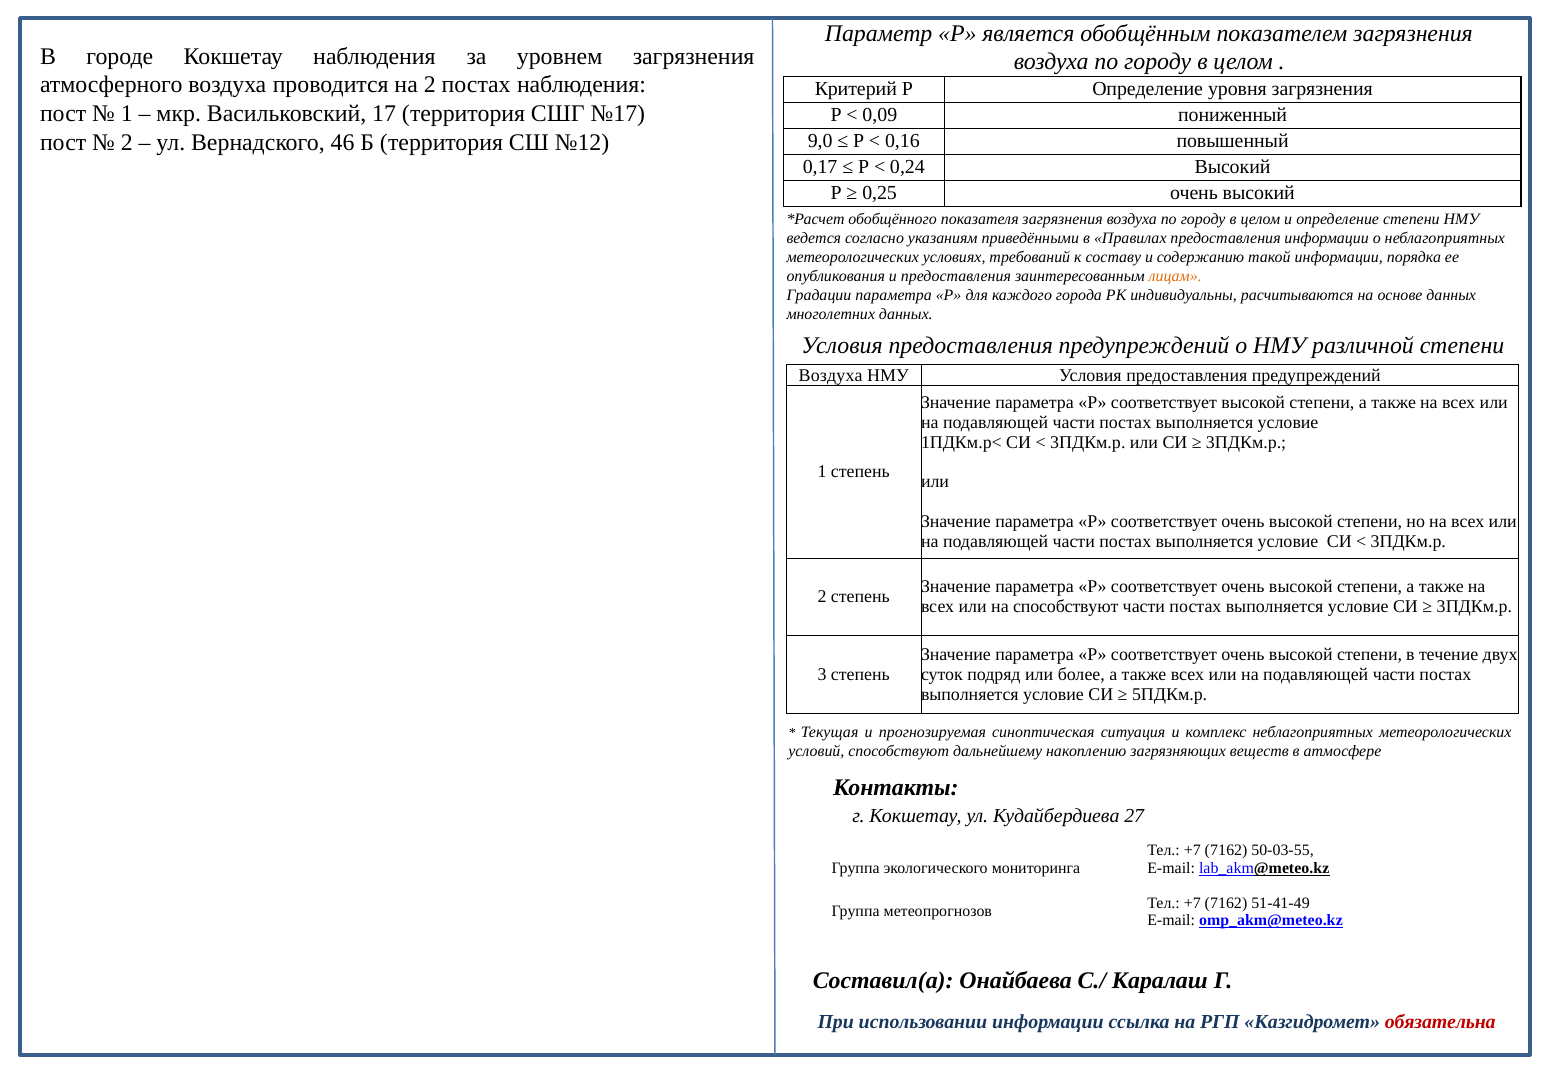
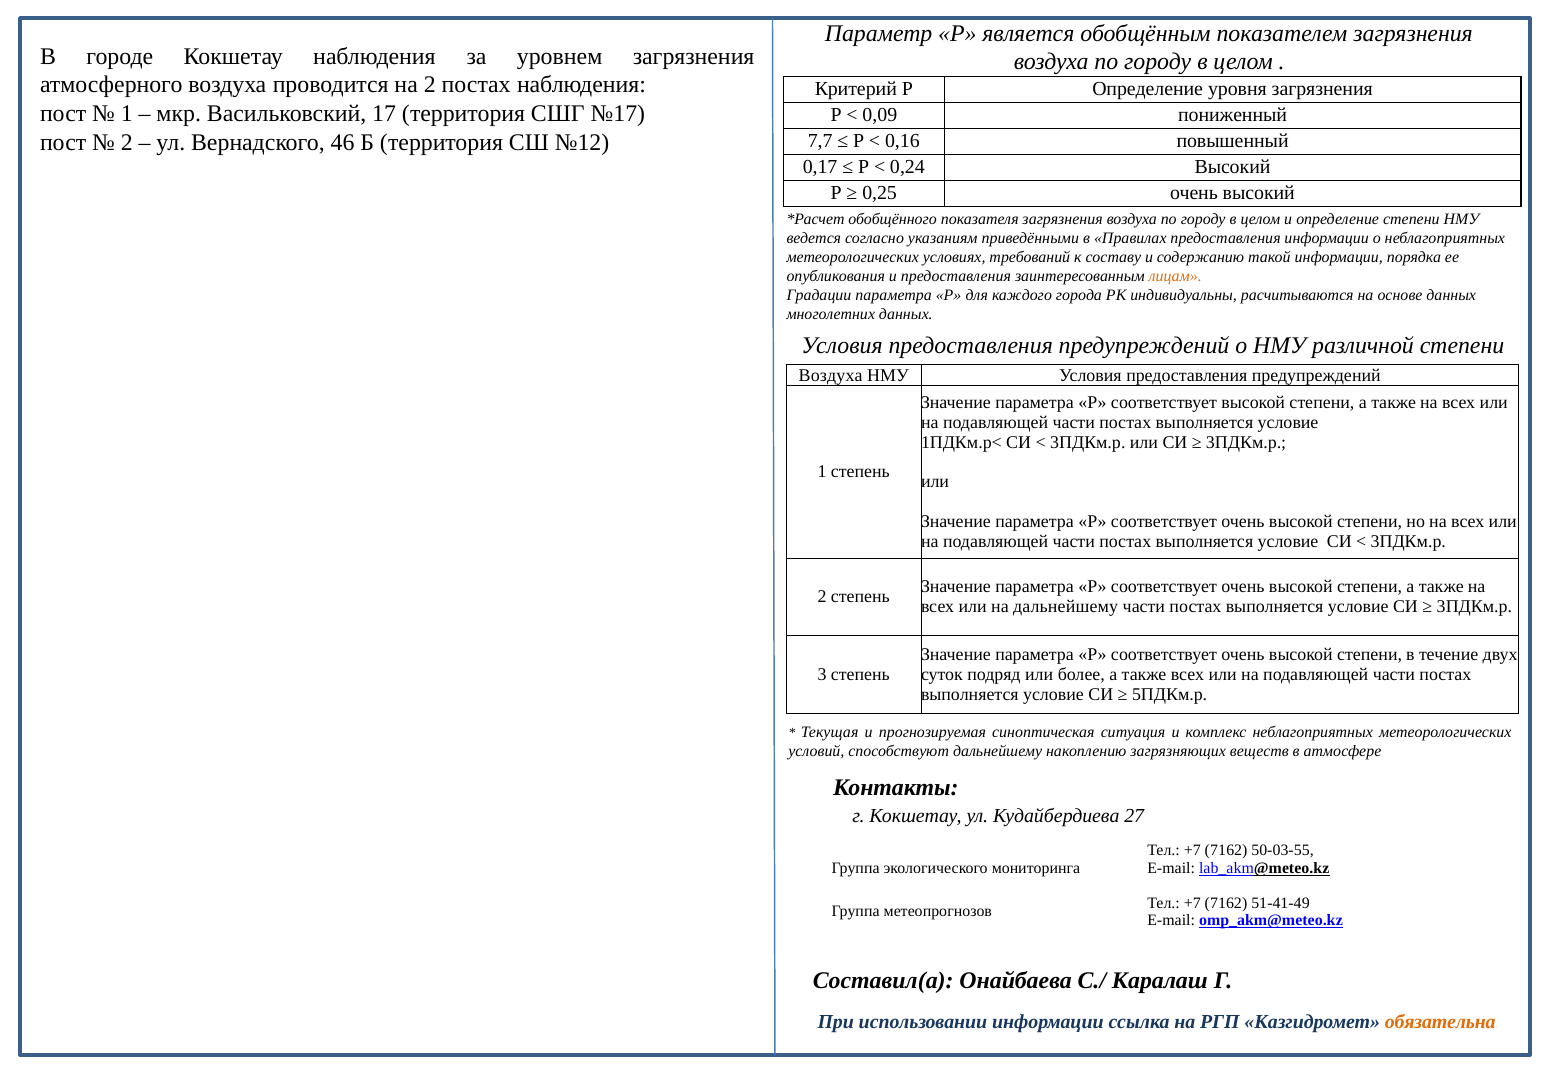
9,0: 9,0 -> 7,7
на способствуют: способствуют -> дальнейшему
обязательна colour: red -> orange
